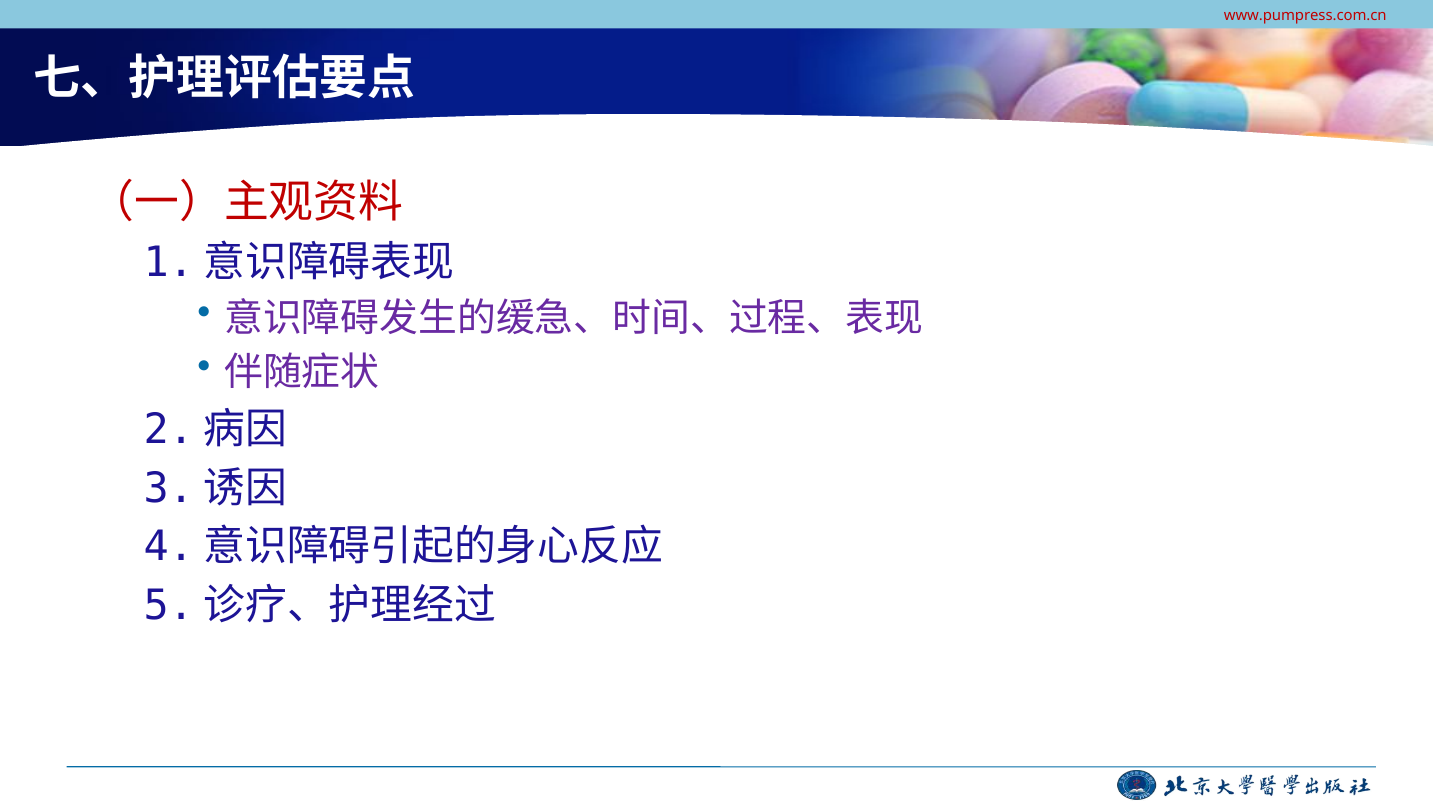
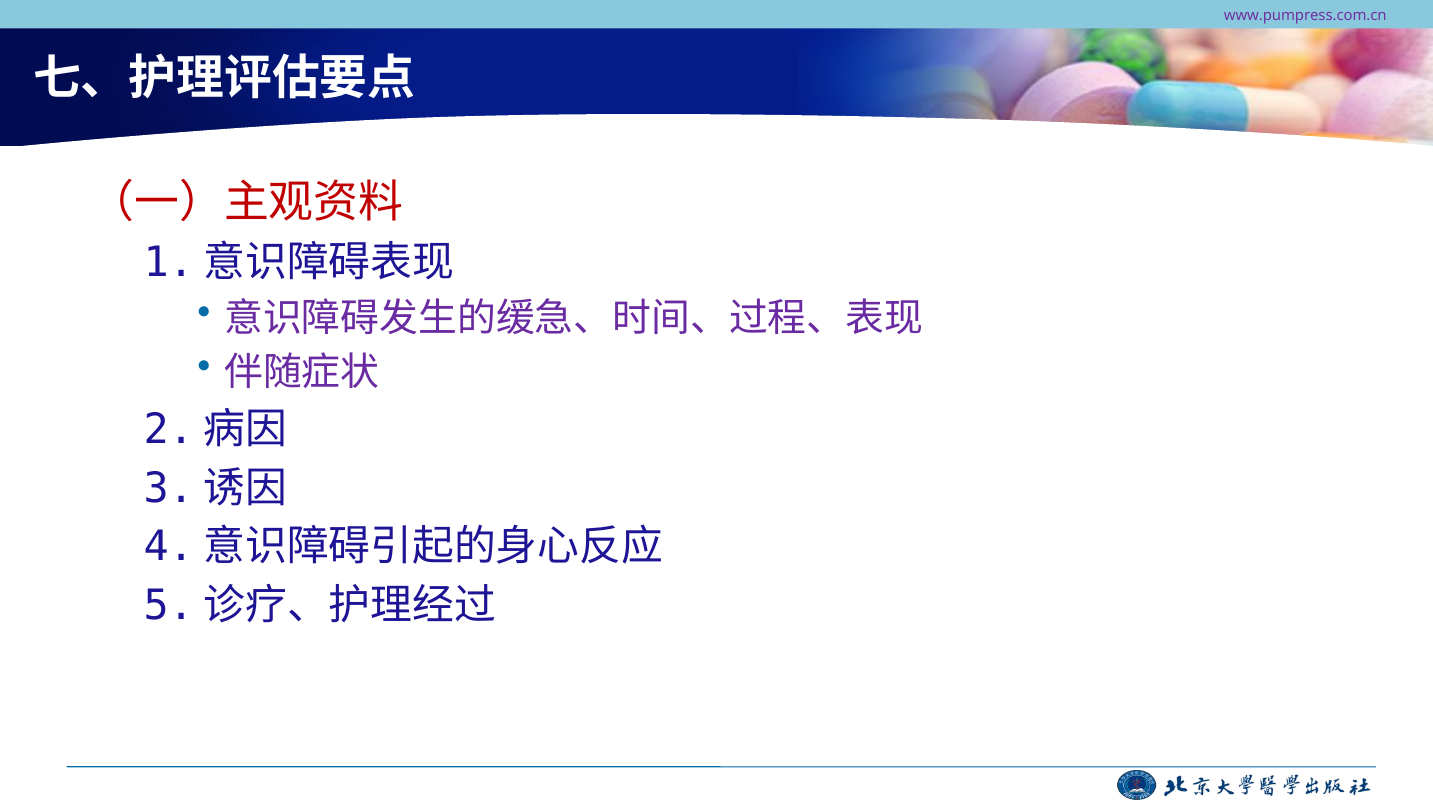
www.pumpress.com.cn colour: red -> purple
